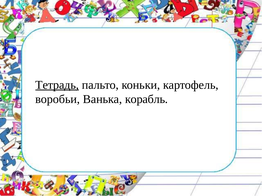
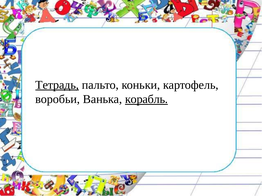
корабль underline: none -> present
